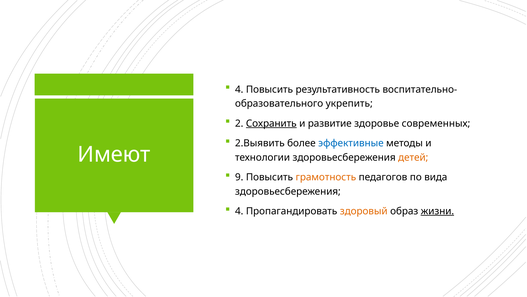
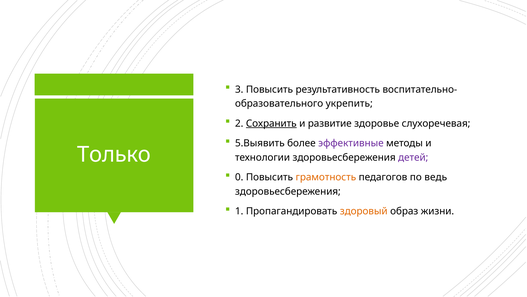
4 at (239, 89): 4 -> 3
современных: современных -> слухоречевая
2.Выявить: 2.Выявить -> 5.Выявить
эффективные colour: blue -> purple
Имеют: Имеют -> Только
детей colour: orange -> purple
9: 9 -> 0
вида: вида -> ведь
4 at (239, 211): 4 -> 1
жизни underline: present -> none
